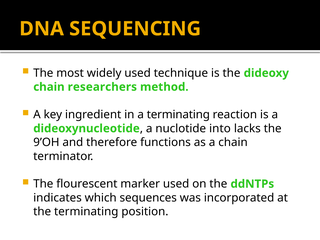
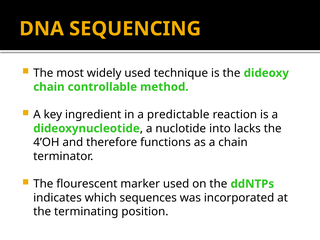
researchers: researchers -> controllable
a terminating: terminating -> predictable
9’OH: 9’OH -> 4’OH
